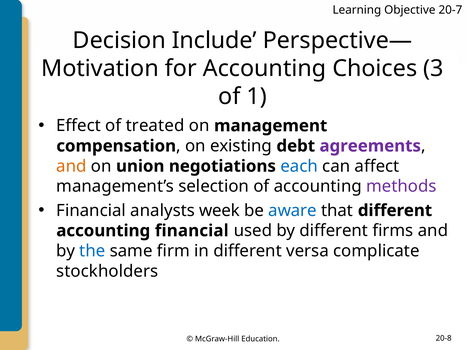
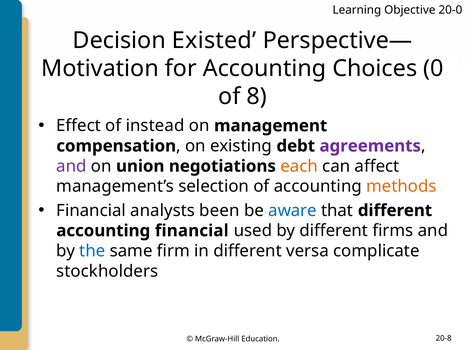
20-7: 20-7 -> 20-0
Include: Include -> Existed
3: 3 -> 0
1: 1 -> 8
treated: treated -> instead
and at (71, 166) colour: orange -> purple
each colour: blue -> orange
methods colour: purple -> orange
week: week -> been
